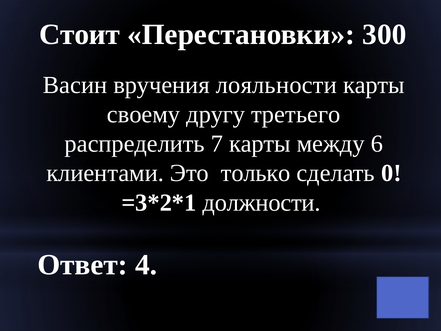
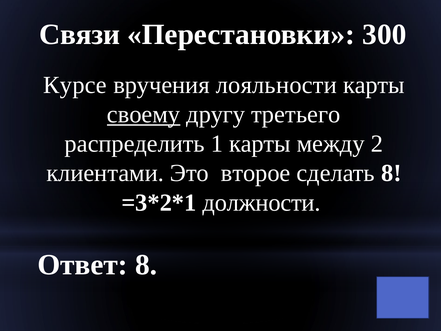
Стоит: Стоит -> Связи
Васин: Васин -> Курсе
своему underline: none -> present
7: 7 -> 1
6: 6 -> 2
только: только -> второе
сделать 0: 0 -> 8
Ответ 4: 4 -> 8
